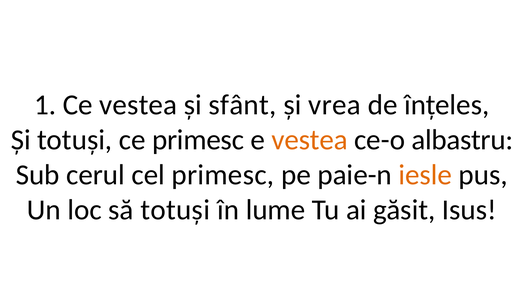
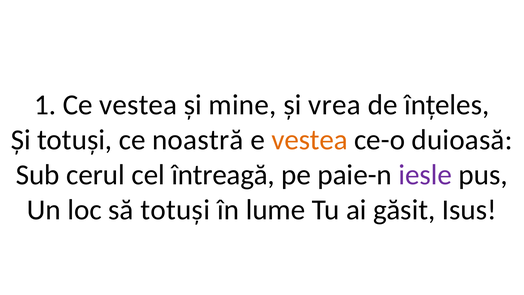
sfânt: sfânt -> mine
ce primesc: primesc -> noastră
albastru: albastru -> duioasă
cel primesc: primesc -> întreagă
iesle colour: orange -> purple
